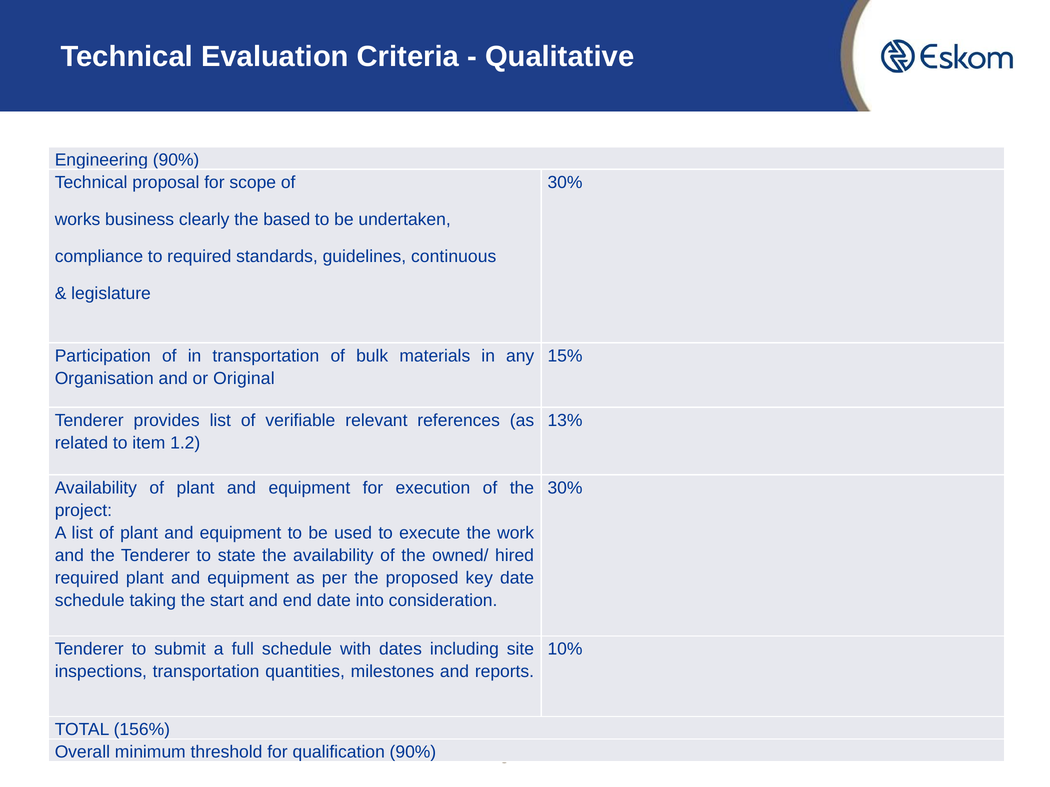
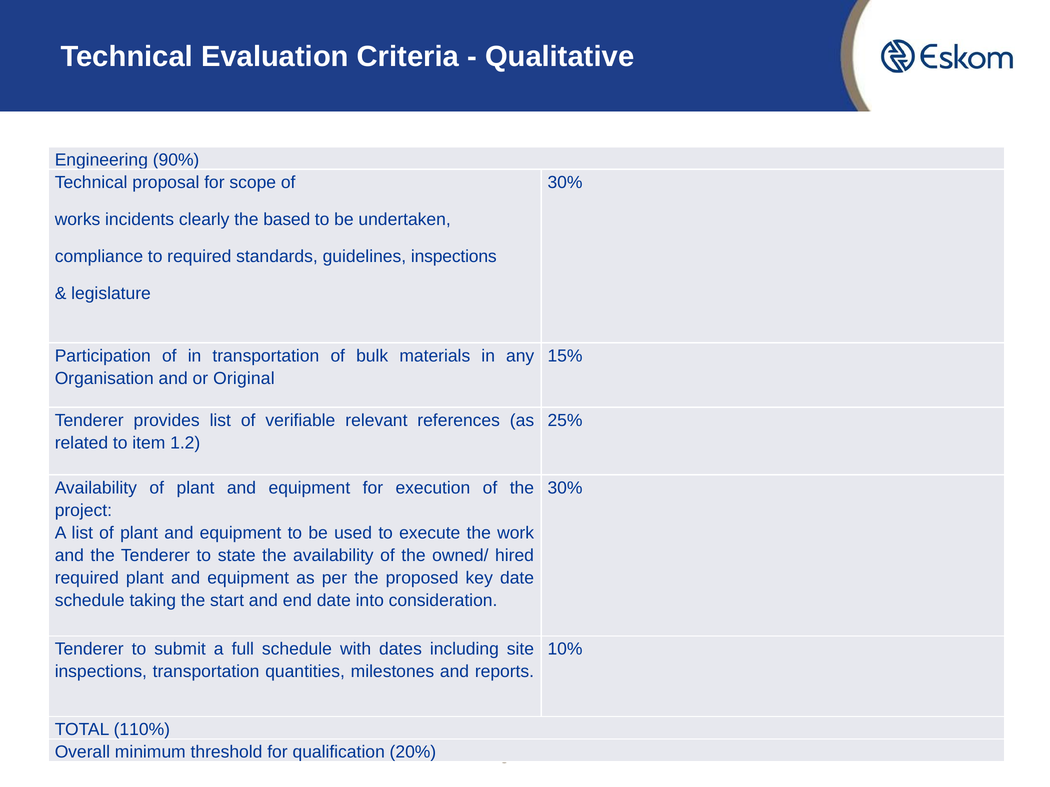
business: business -> incidents
guidelines continuous: continuous -> inspections
13%: 13% -> 25%
156%: 156% -> 110%
qualification 90%: 90% -> 20%
